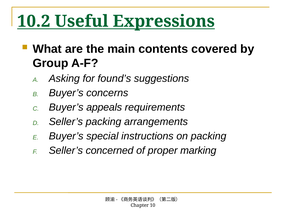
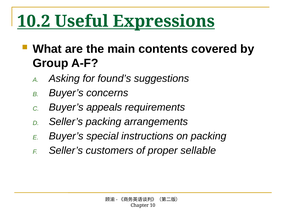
concerned: concerned -> customers
marking: marking -> sellable
